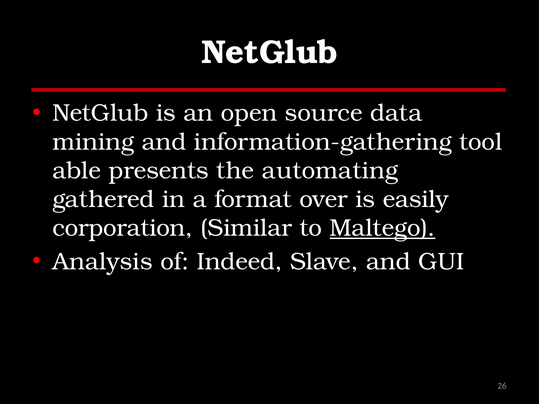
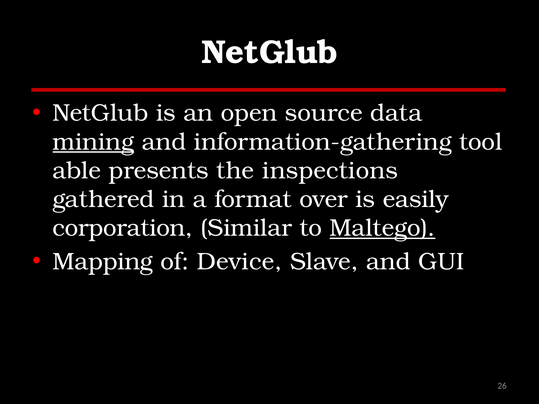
mining underline: none -> present
automating: automating -> inspections
Analysis: Analysis -> Mapping
Indeed: Indeed -> Device
